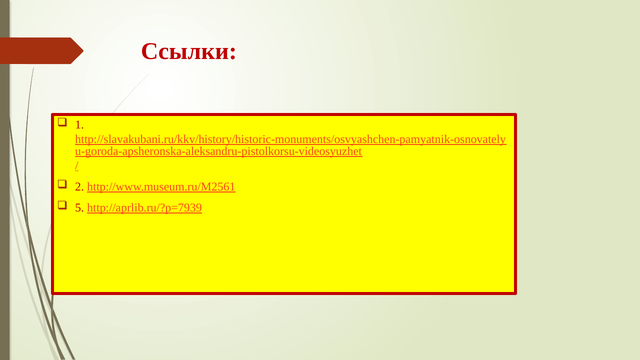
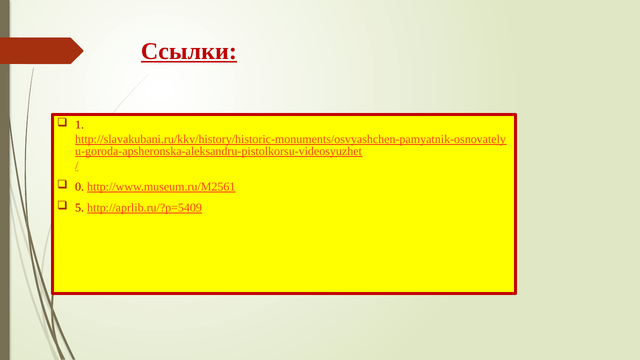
Ссылки underline: none -> present
2: 2 -> 0
http://aprlib.ru/?p=7939: http://aprlib.ru/?p=7939 -> http://aprlib.ru/?p=5409
